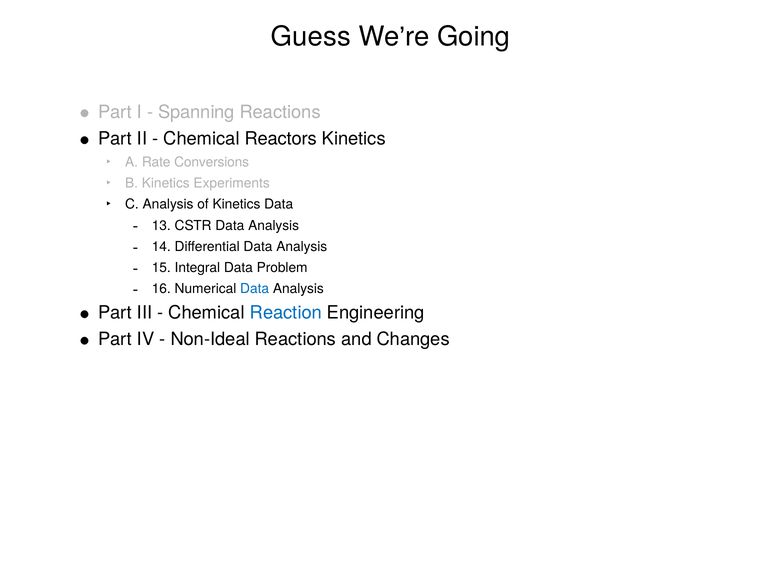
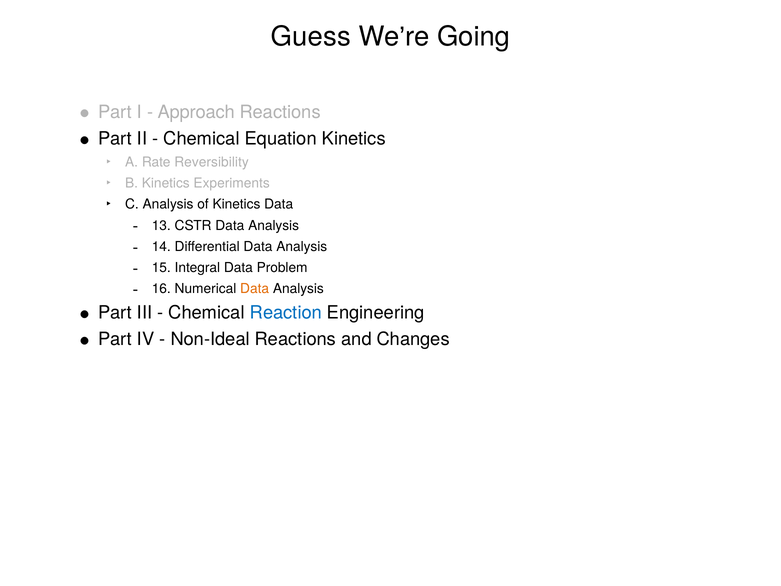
Spanning: Spanning -> Approach
Reactors: Reactors -> Equation
Conversions: Conversions -> Reversibility
Data at (255, 289) colour: blue -> orange
